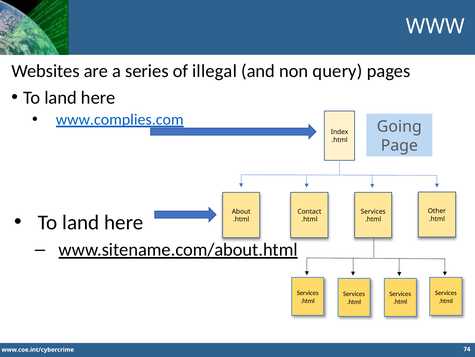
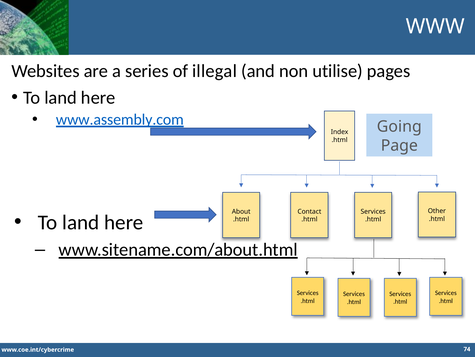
query: query -> utilise
www.complies.com: www.complies.com -> www.assembly.com
